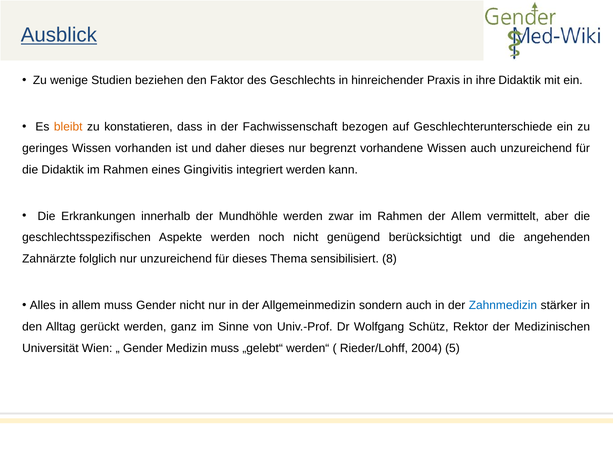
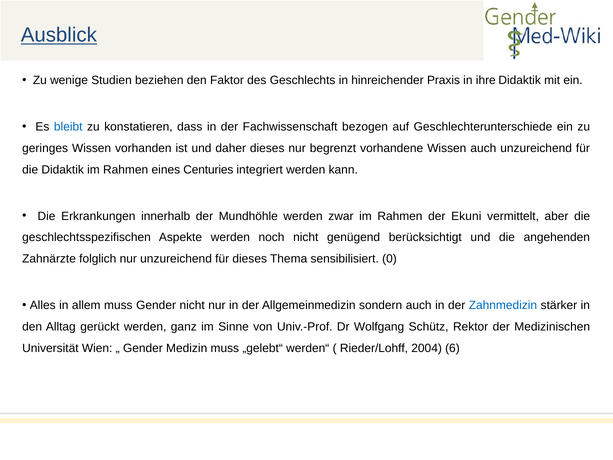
bleibt colour: orange -> blue
Gingivitis: Gingivitis -> Centuries
der Allem: Allem -> Ekuni
8: 8 -> 0
5: 5 -> 6
